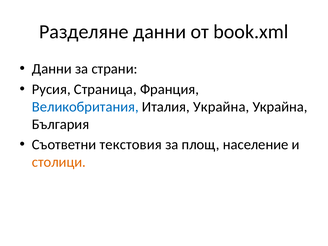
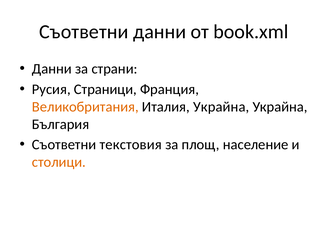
Разделяне at (84, 32): Разделяне -> Съответни
Страница: Страница -> Страници
Великобритания colour: blue -> orange
